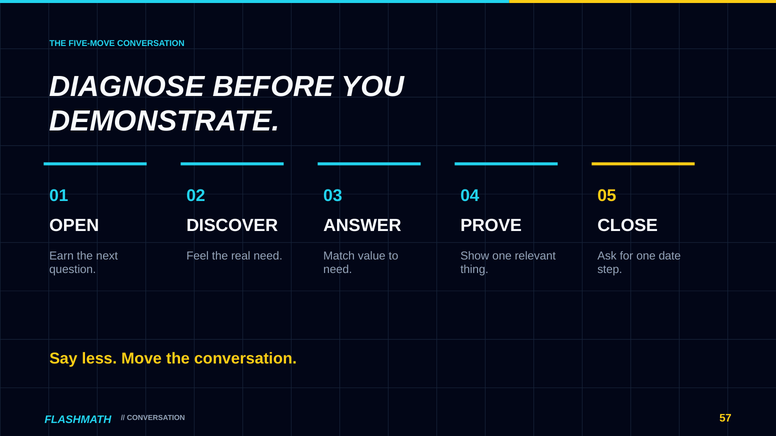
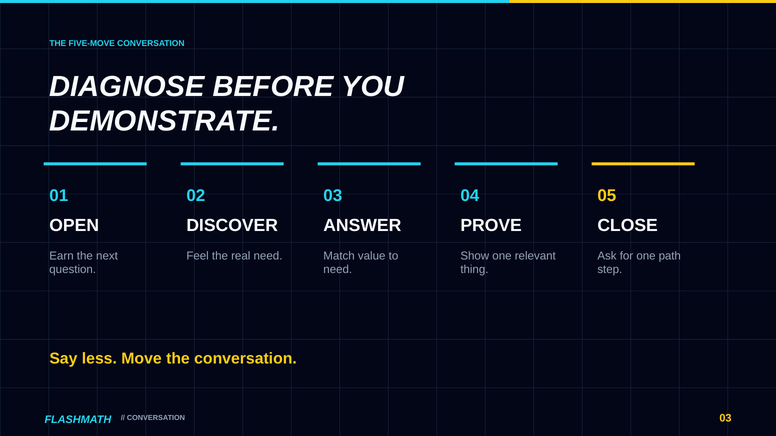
date: date -> path
CONVERSATION 57: 57 -> 03
